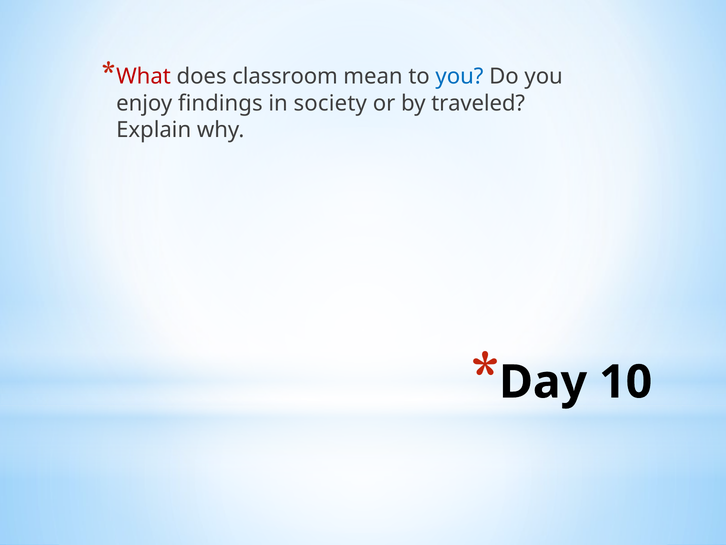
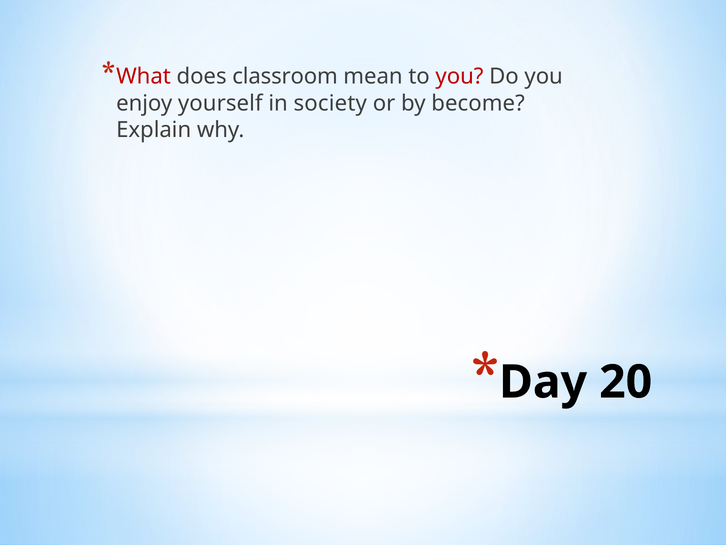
you at (459, 77) colour: blue -> red
findings: findings -> yourself
traveled: traveled -> become
10: 10 -> 20
